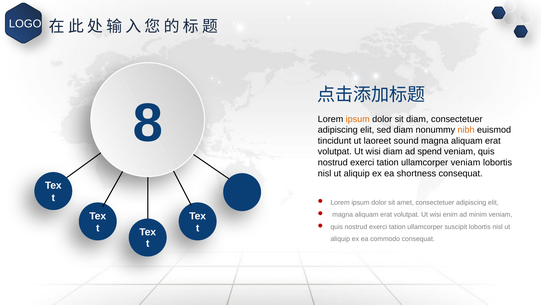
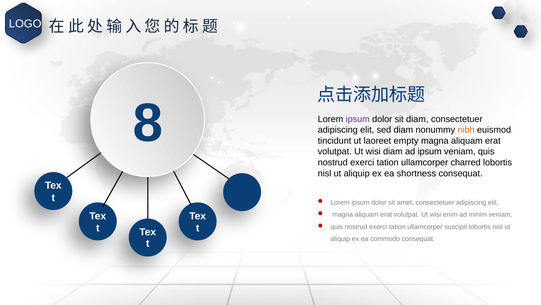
ipsum at (358, 119) colour: orange -> purple
sound: sound -> empty
ad spend: spend -> ipsum
ullamcorper veniam: veniam -> charred
